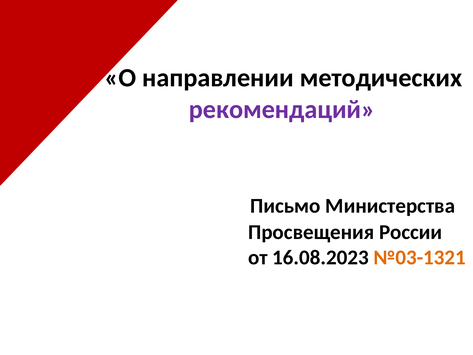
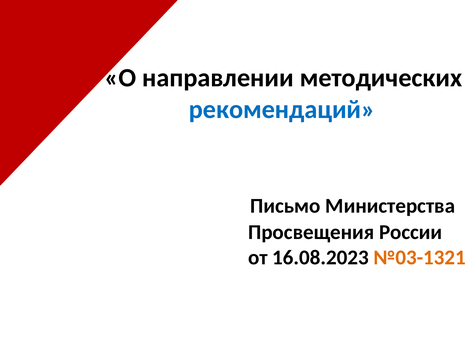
рекомендаций colour: purple -> blue
